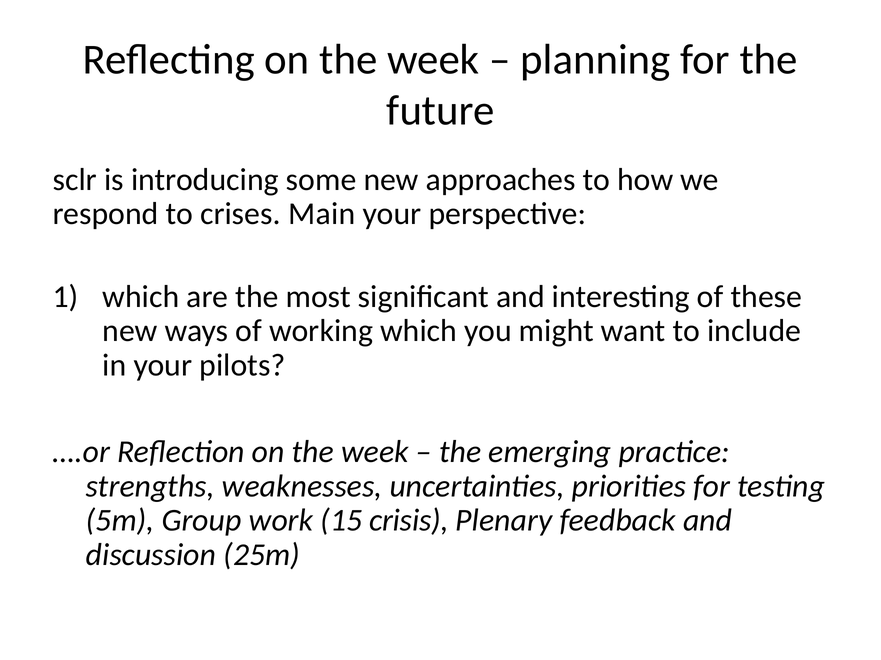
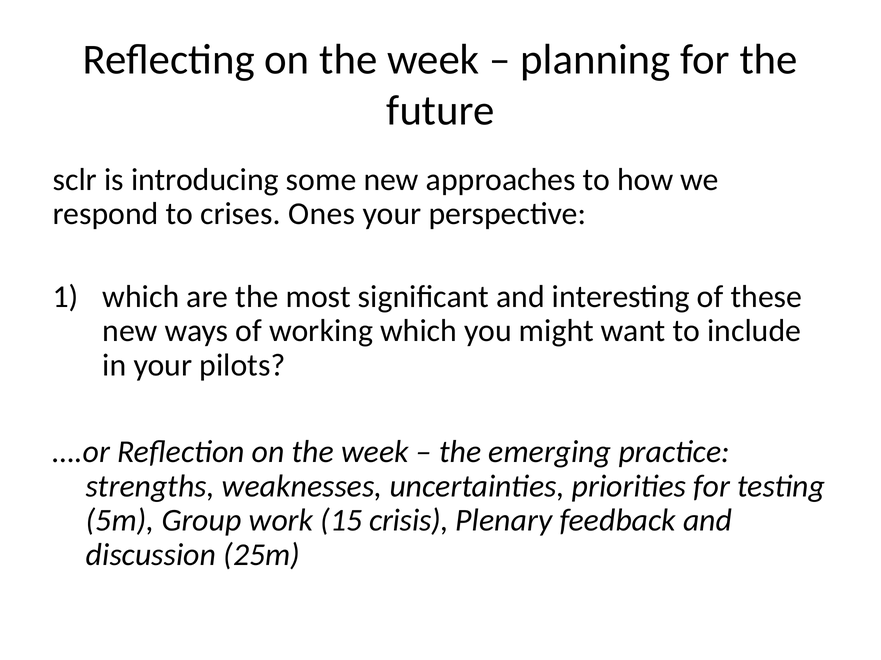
Main: Main -> Ones
